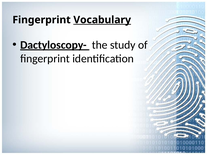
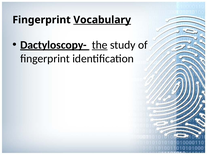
the underline: none -> present
